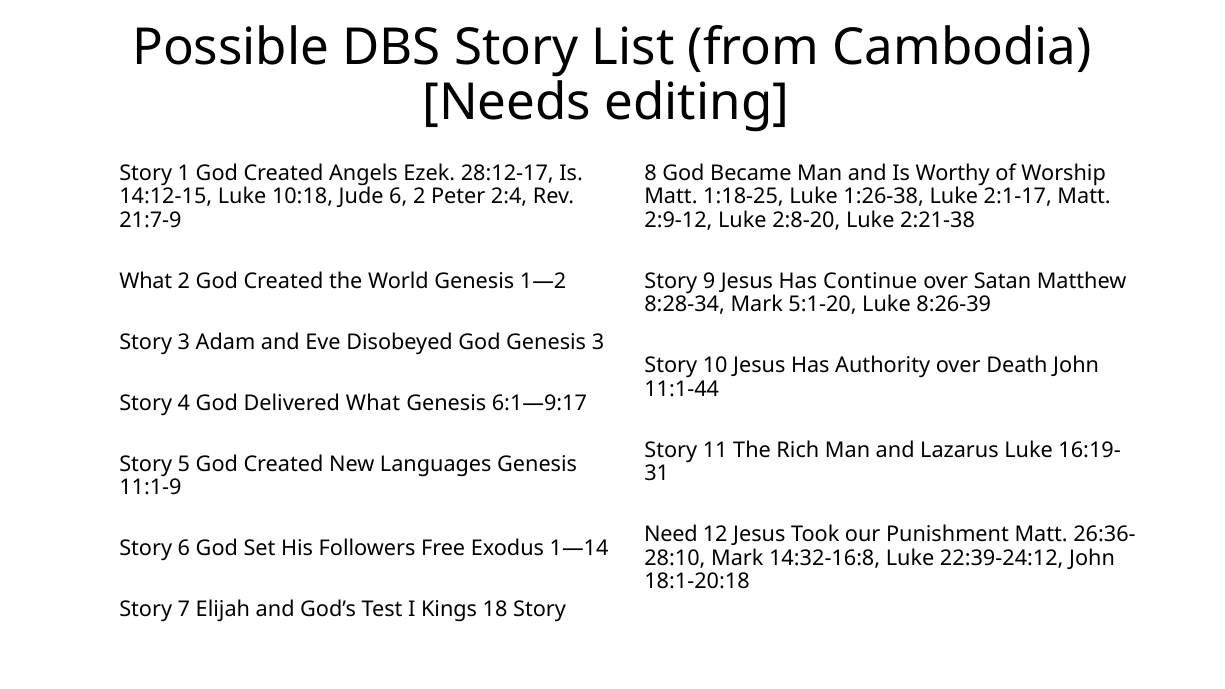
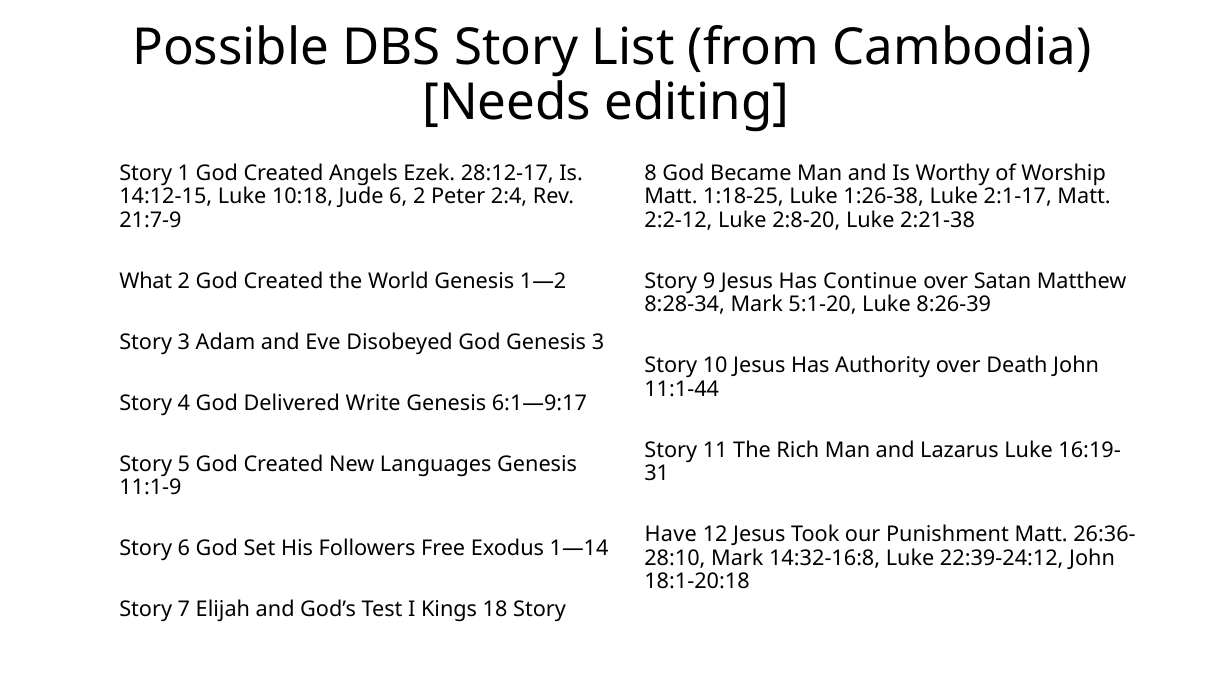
2:9-12: 2:9-12 -> 2:2-12
Delivered What: What -> Write
Need: Need -> Have
